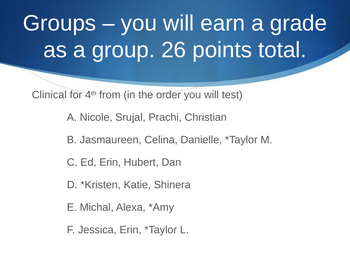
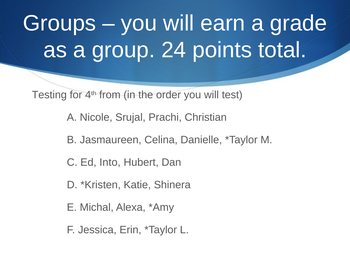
26: 26 -> 24
Clinical: Clinical -> Testing
Ed Erin: Erin -> Into
